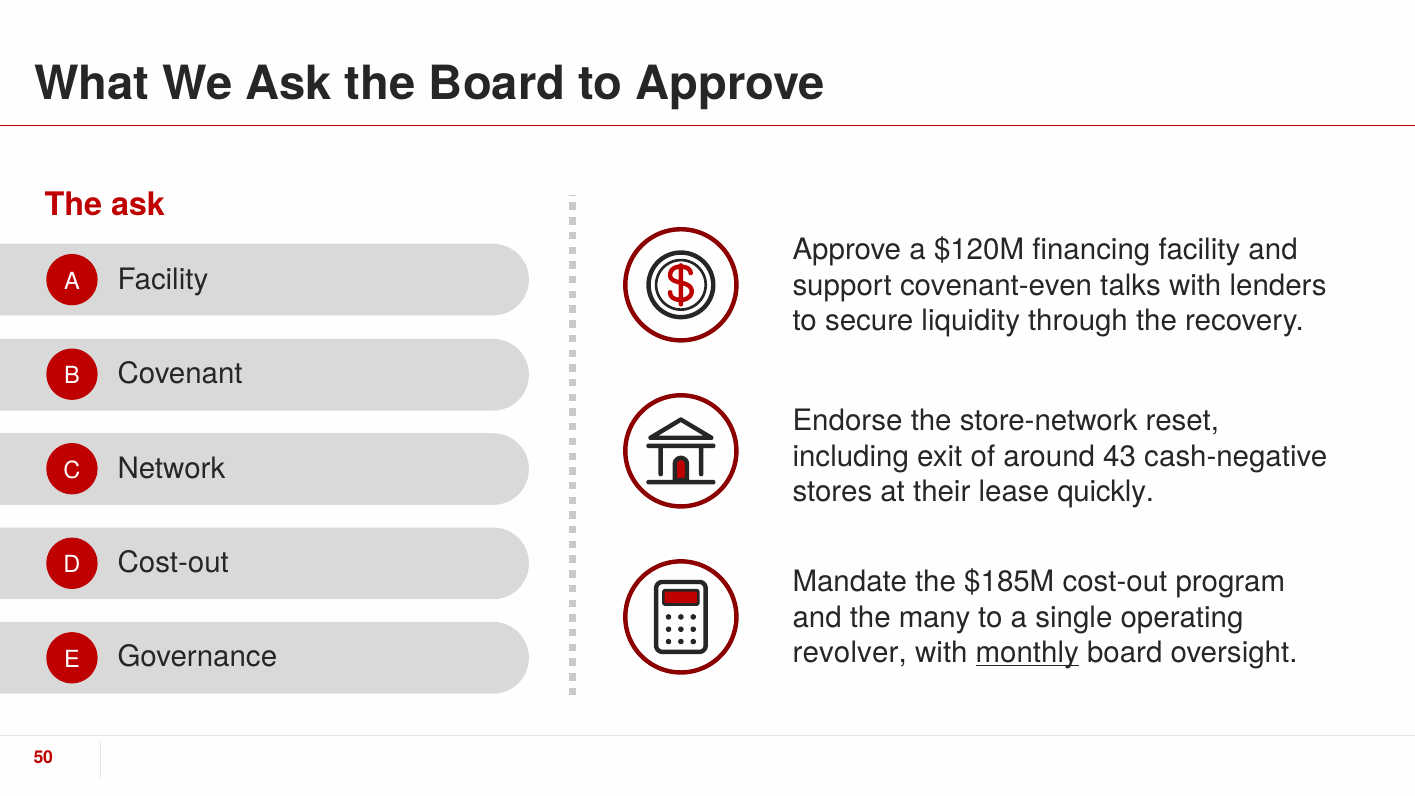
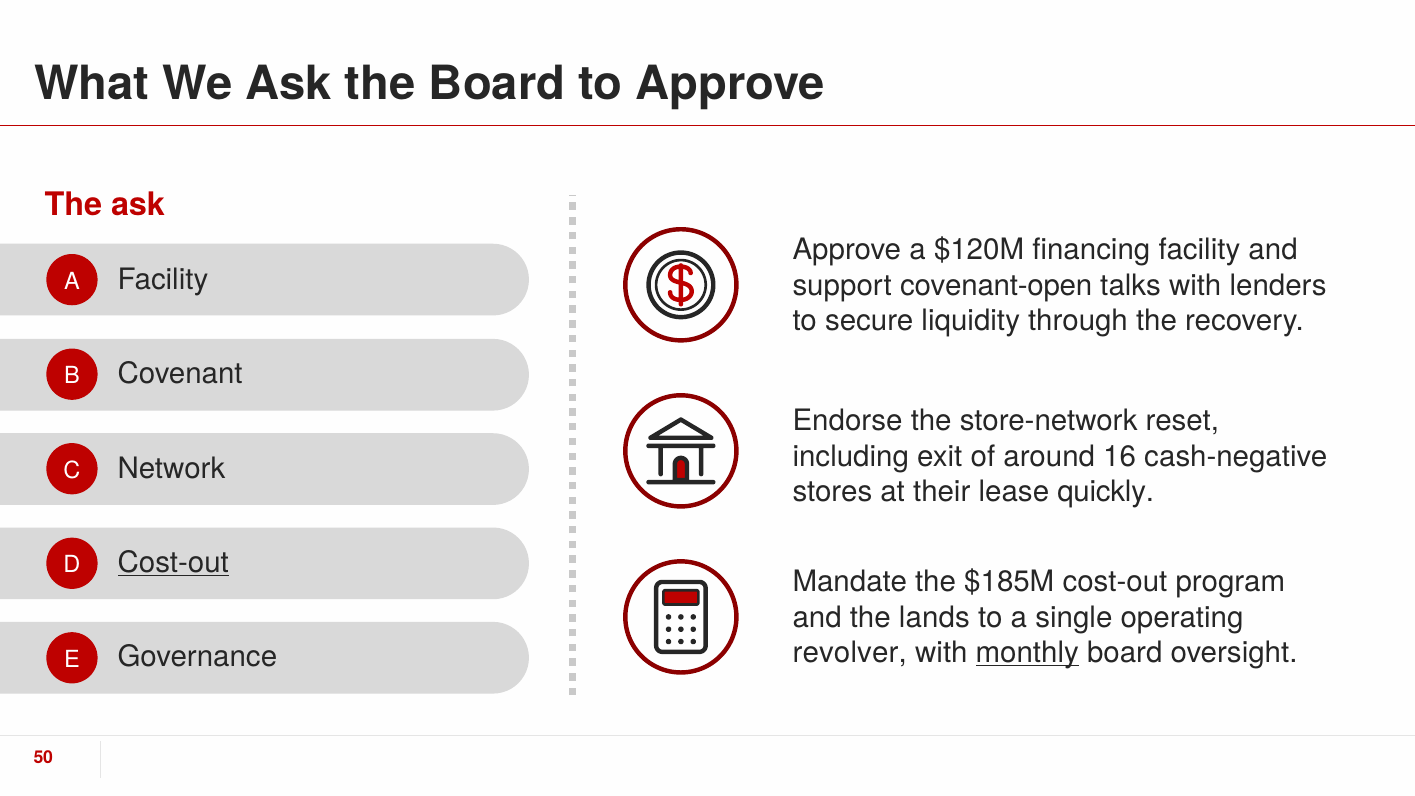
covenant-even: covenant-even -> covenant-open
43: 43 -> 16
Cost-out at (173, 563) underline: none -> present
many: many -> lands
